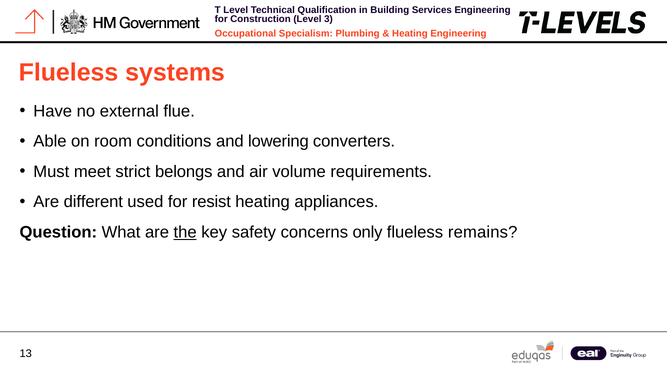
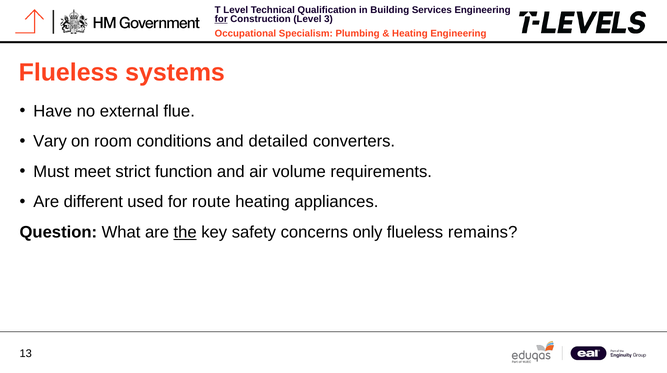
for at (221, 19) underline: none -> present
Able: Able -> Vary
lowering: lowering -> detailed
belongs: belongs -> function
resist: resist -> route
